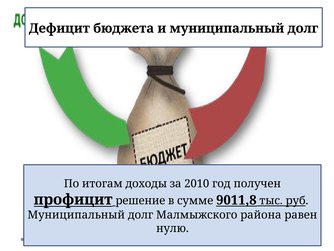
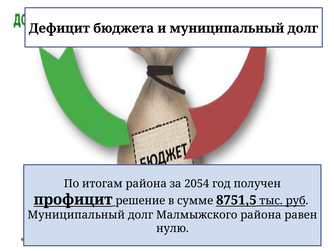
итогам доходы: доходы -> района
2010: 2010 -> 2054
9011,8: 9011,8 -> 8751,5
